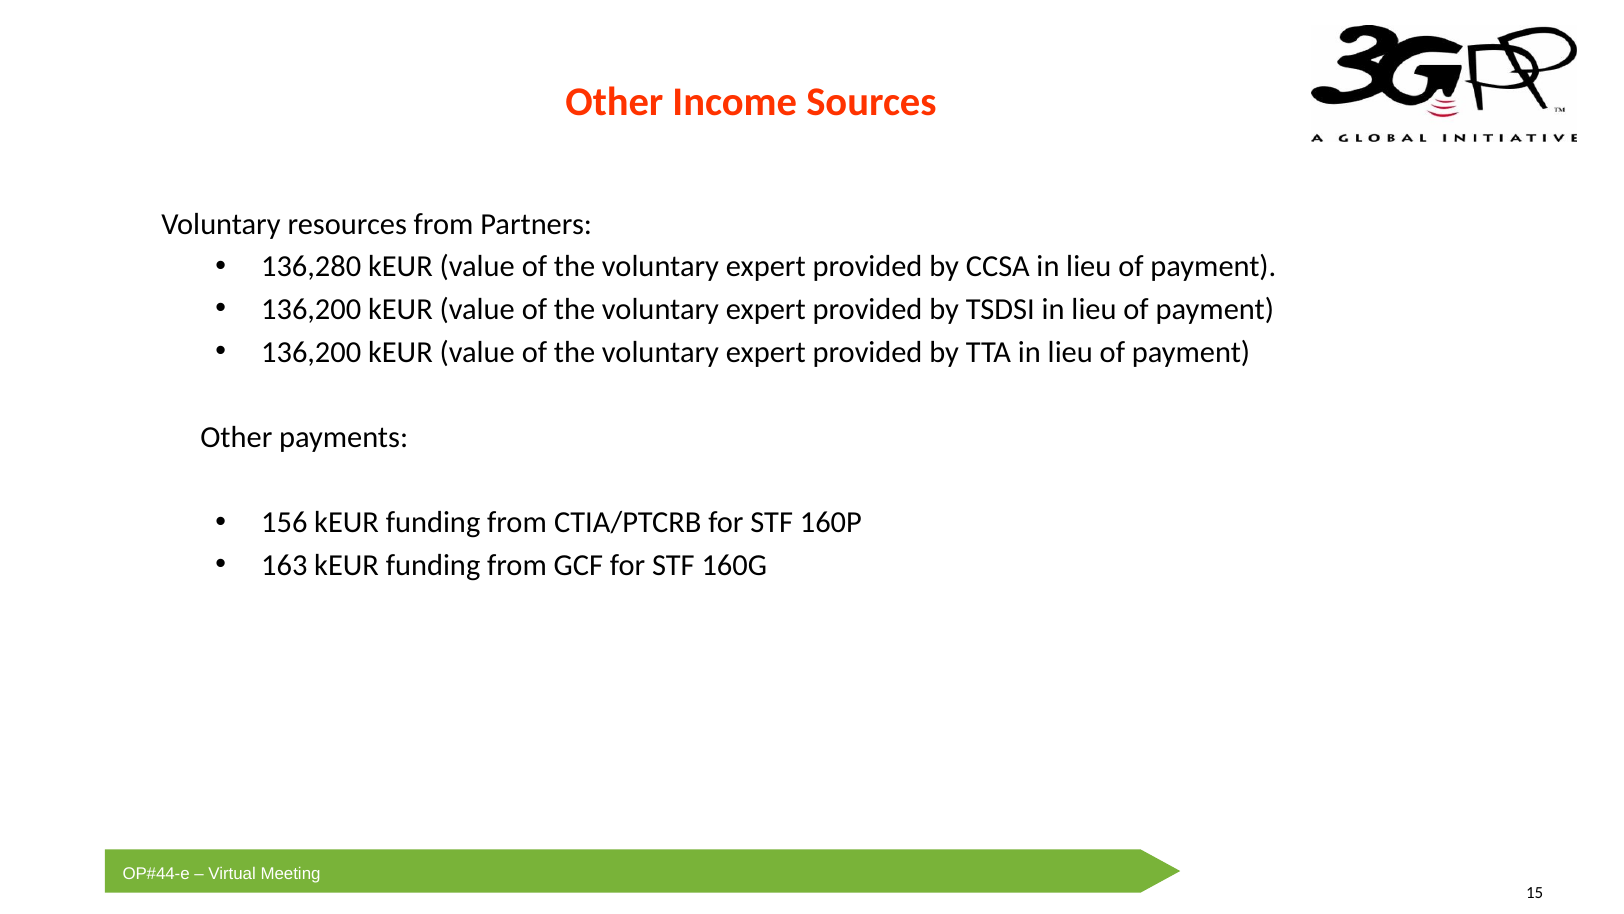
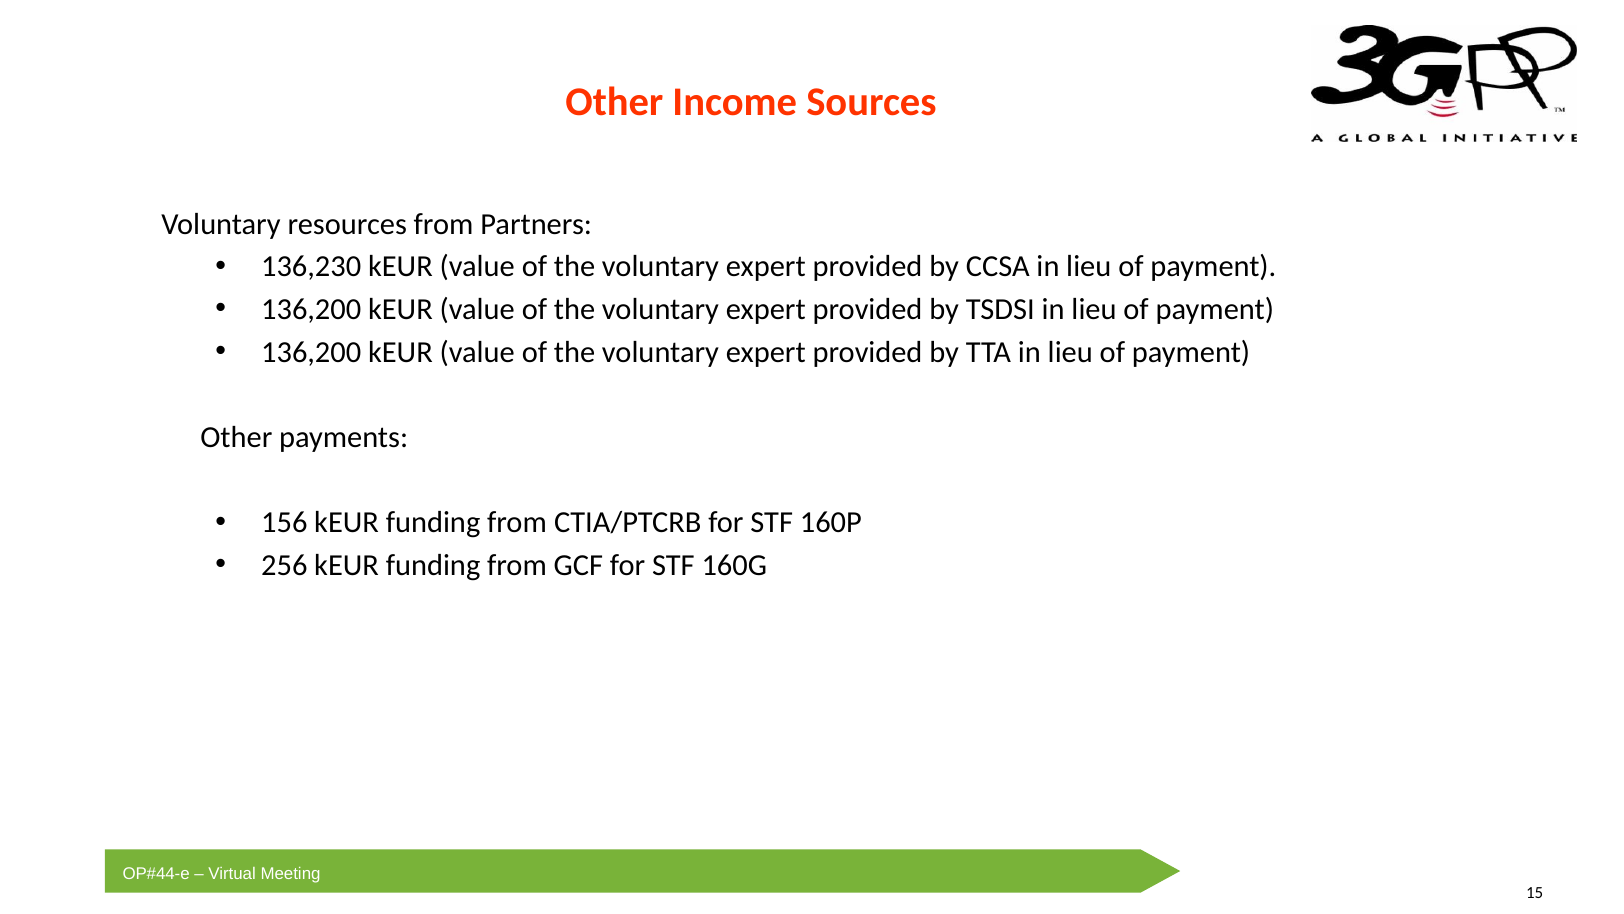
136,280: 136,280 -> 136,230
163: 163 -> 256
